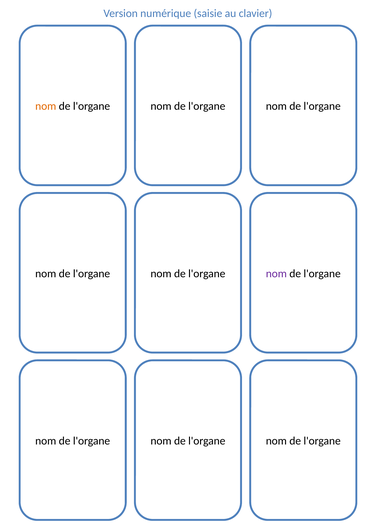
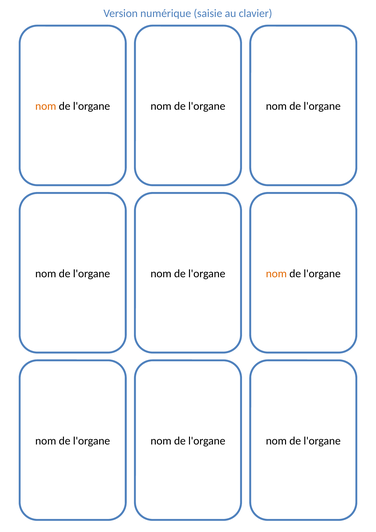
nom at (276, 273) colour: purple -> orange
